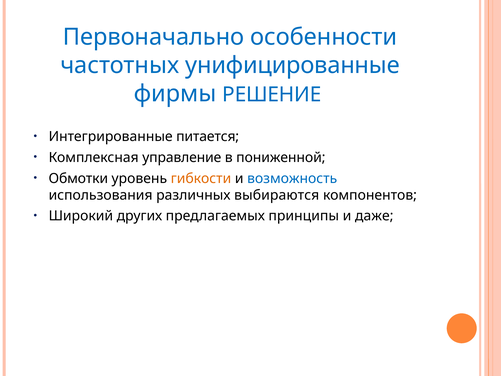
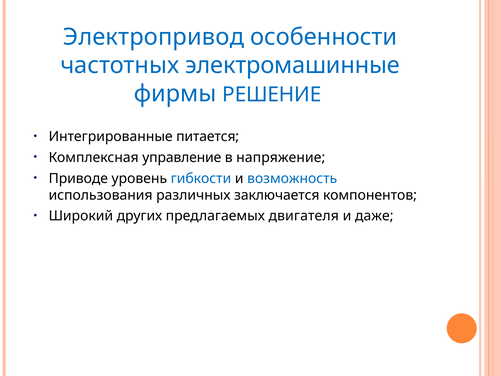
Первоначально: Первоначально -> Электропривод
унифицированные: унифицированные -> электромашинные
пониженной: пониженной -> напряжение
Обмотки: Обмотки -> Приводе
гибкости colour: orange -> blue
выбираются: выбираются -> заключается
принципы: принципы -> двигателя
